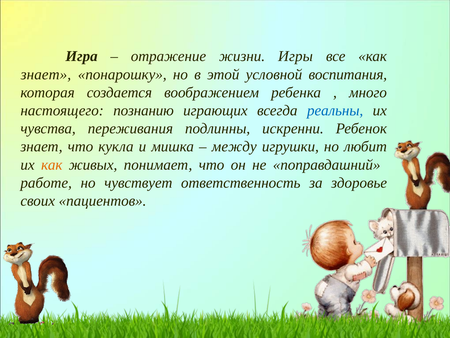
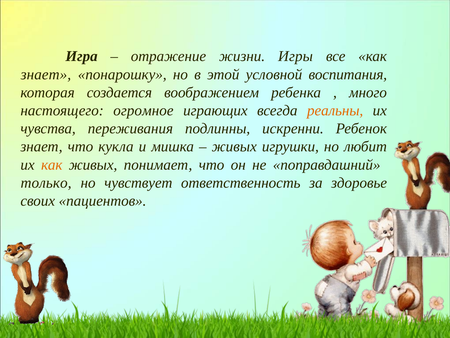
познанию: познанию -> огромное
реальны colour: blue -> orange
между at (234, 146): между -> живых
работе: работе -> только
